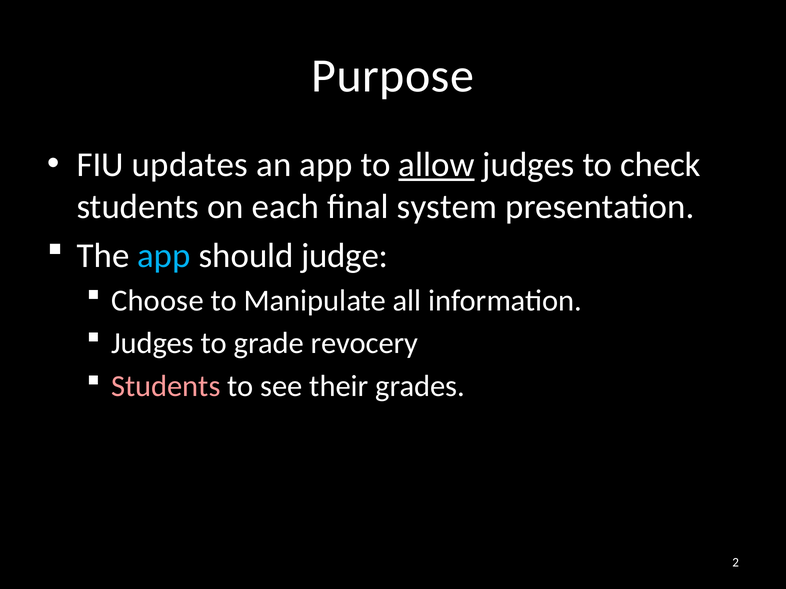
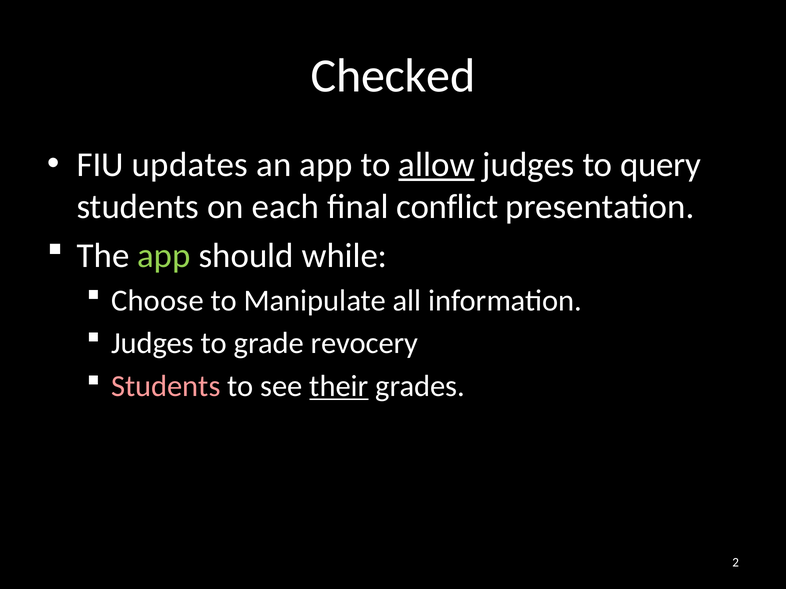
Purpose: Purpose -> Checked
check: check -> query
system: system -> conflict
app at (164, 256) colour: light blue -> light green
judge: judge -> while
their underline: none -> present
